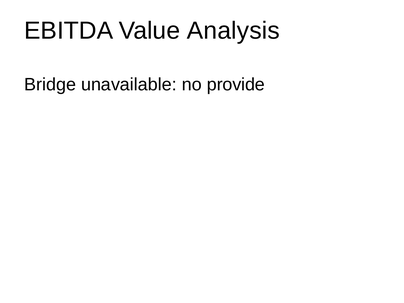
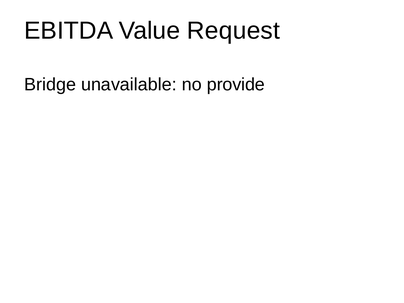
Analysis: Analysis -> Request
